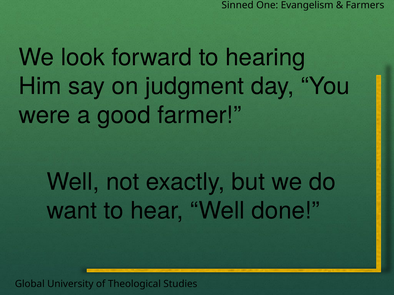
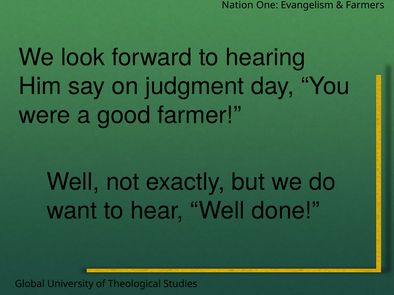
Sinned: Sinned -> Nation
